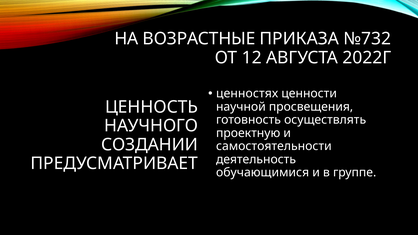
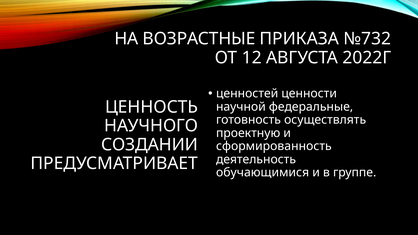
ценностях: ценностях -> ценностей
просвещения: просвещения -> федеральные
самостоятельности: самостоятельности -> сформированность
